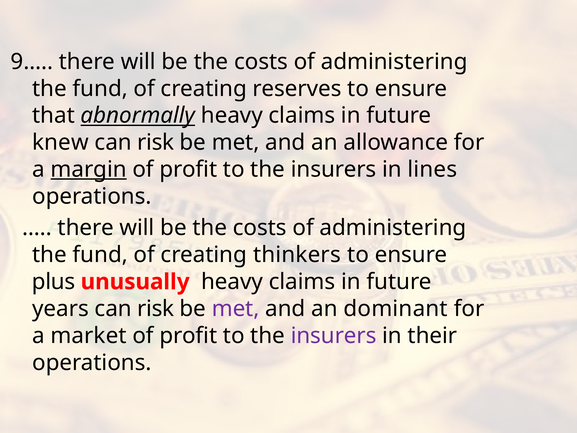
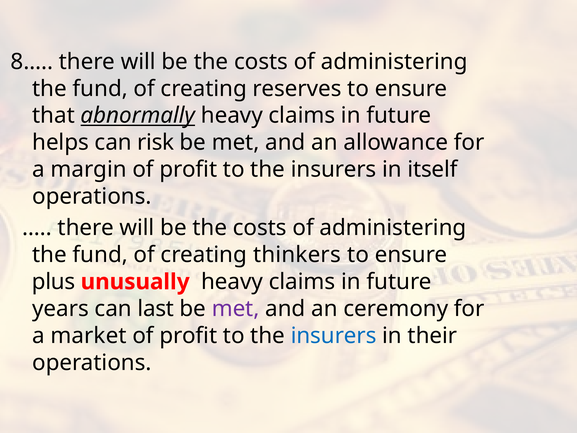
9…: 9… -> 8…
knew: knew -> helps
margin underline: present -> none
lines: lines -> itself
years can risk: risk -> last
dominant: dominant -> ceremony
insurers at (334, 336) colour: purple -> blue
